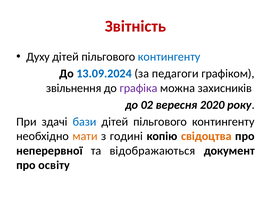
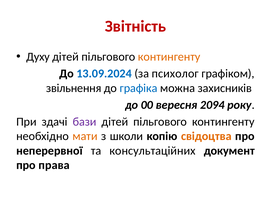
контингенту at (169, 57) colour: blue -> orange
педагоги: педагоги -> психолог
графіка colour: purple -> blue
02: 02 -> 00
2020: 2020 -> 2094
бази colour: blue -> purple
годині: годині -> школи
відображаються: відображаються -> консультаційних
освіту: освіту -> права
